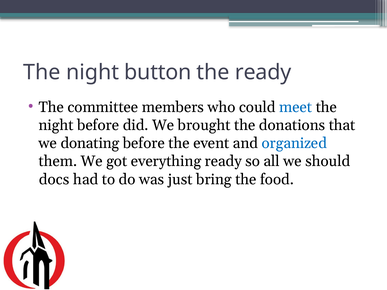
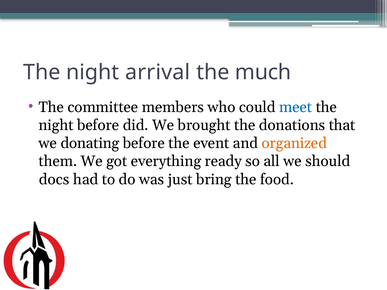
button: button -> arrival
the ready: ready -> much
organized colour: blue -> orange
